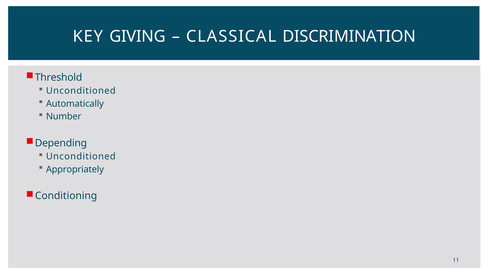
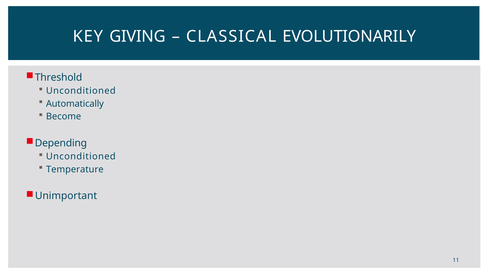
DISCRIMINATION: DISCRIMINATION -> EVOLUTIONARILY
Number: Number -> Become
Appropriately: Appropriately -> Temperature
Conditioning: Conditioning -> Unimportant
